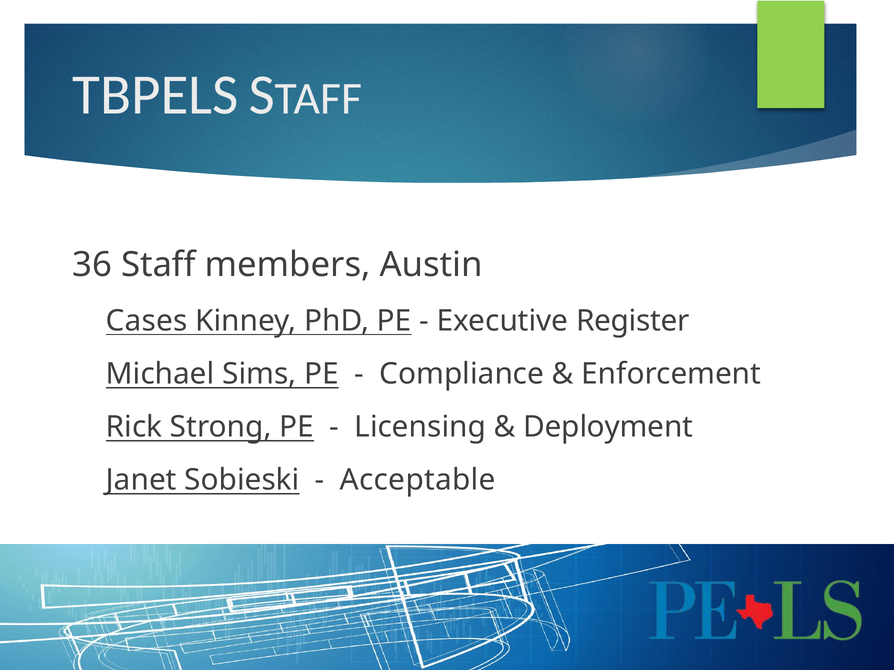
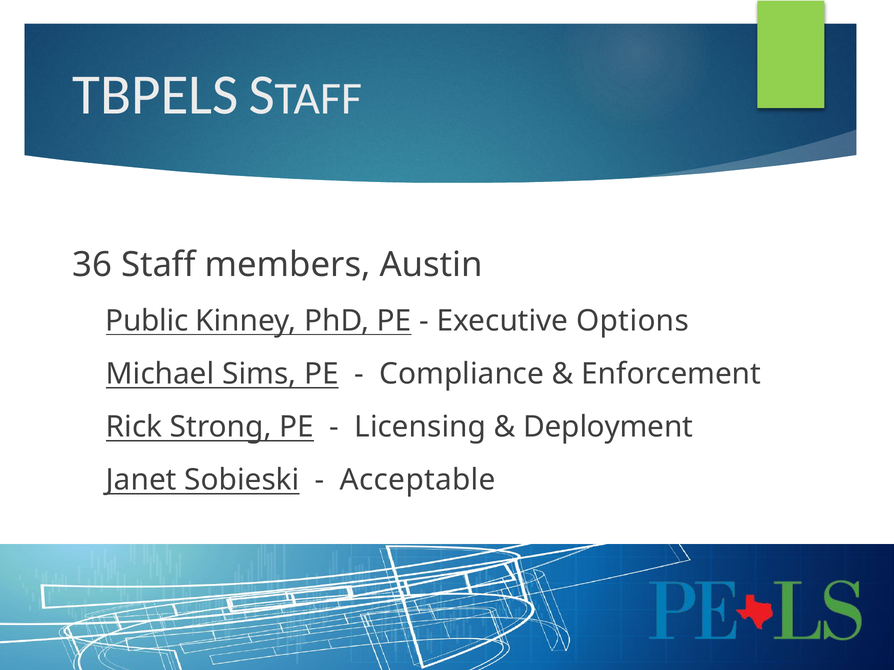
Cases: Cases -> Public
Register: Register -> Options
